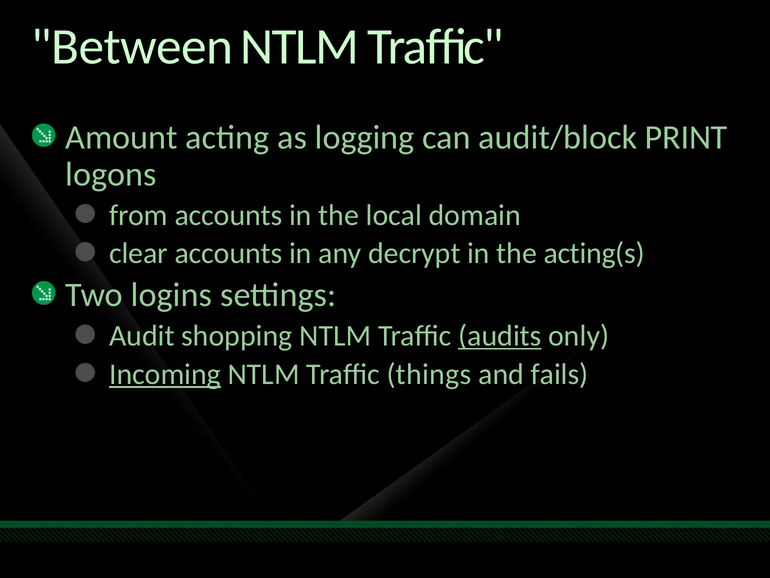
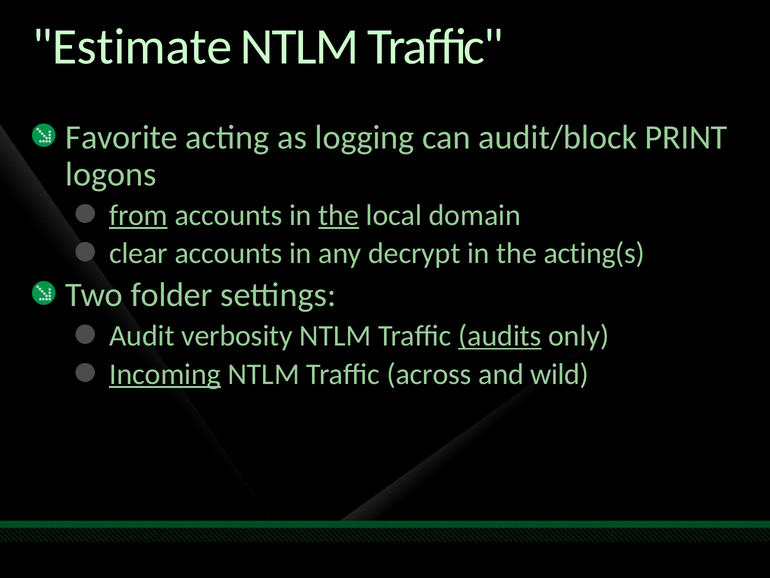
Between: Between -> Estimate
Amount: Amount -> Favorite
from underline: none -> present
the at (339, 215) underline: none -> present
logins: logins -> folder
shopping: shopping -> verbosity
things: things -> across
fails: fails -> wild
